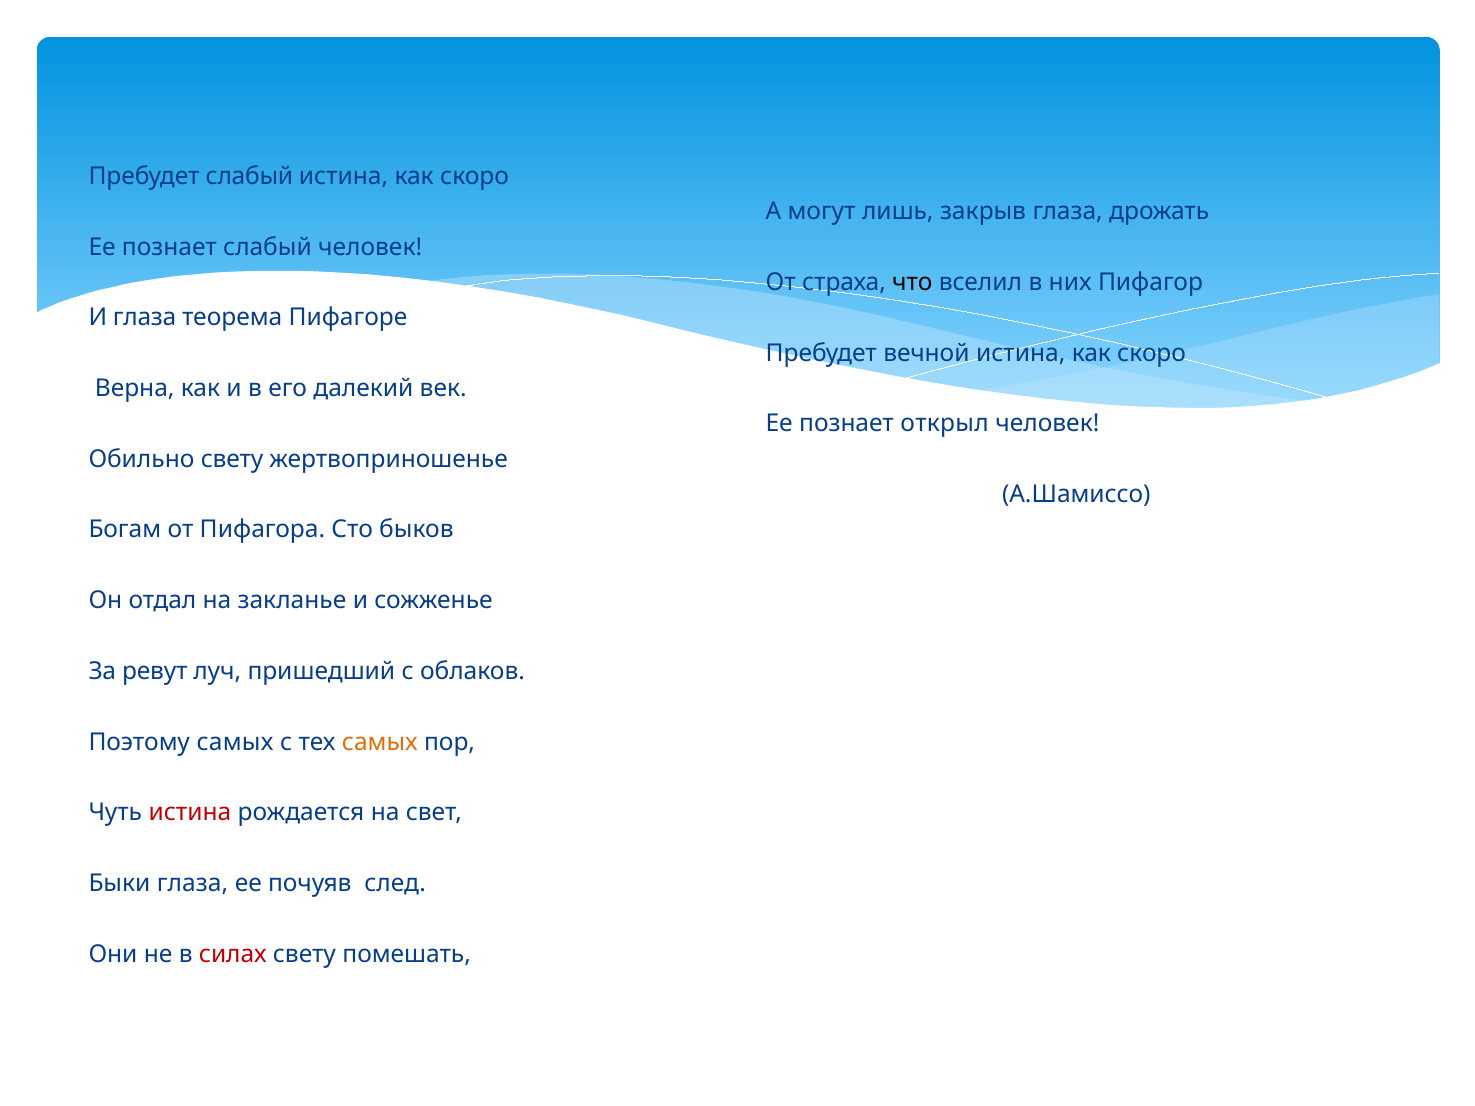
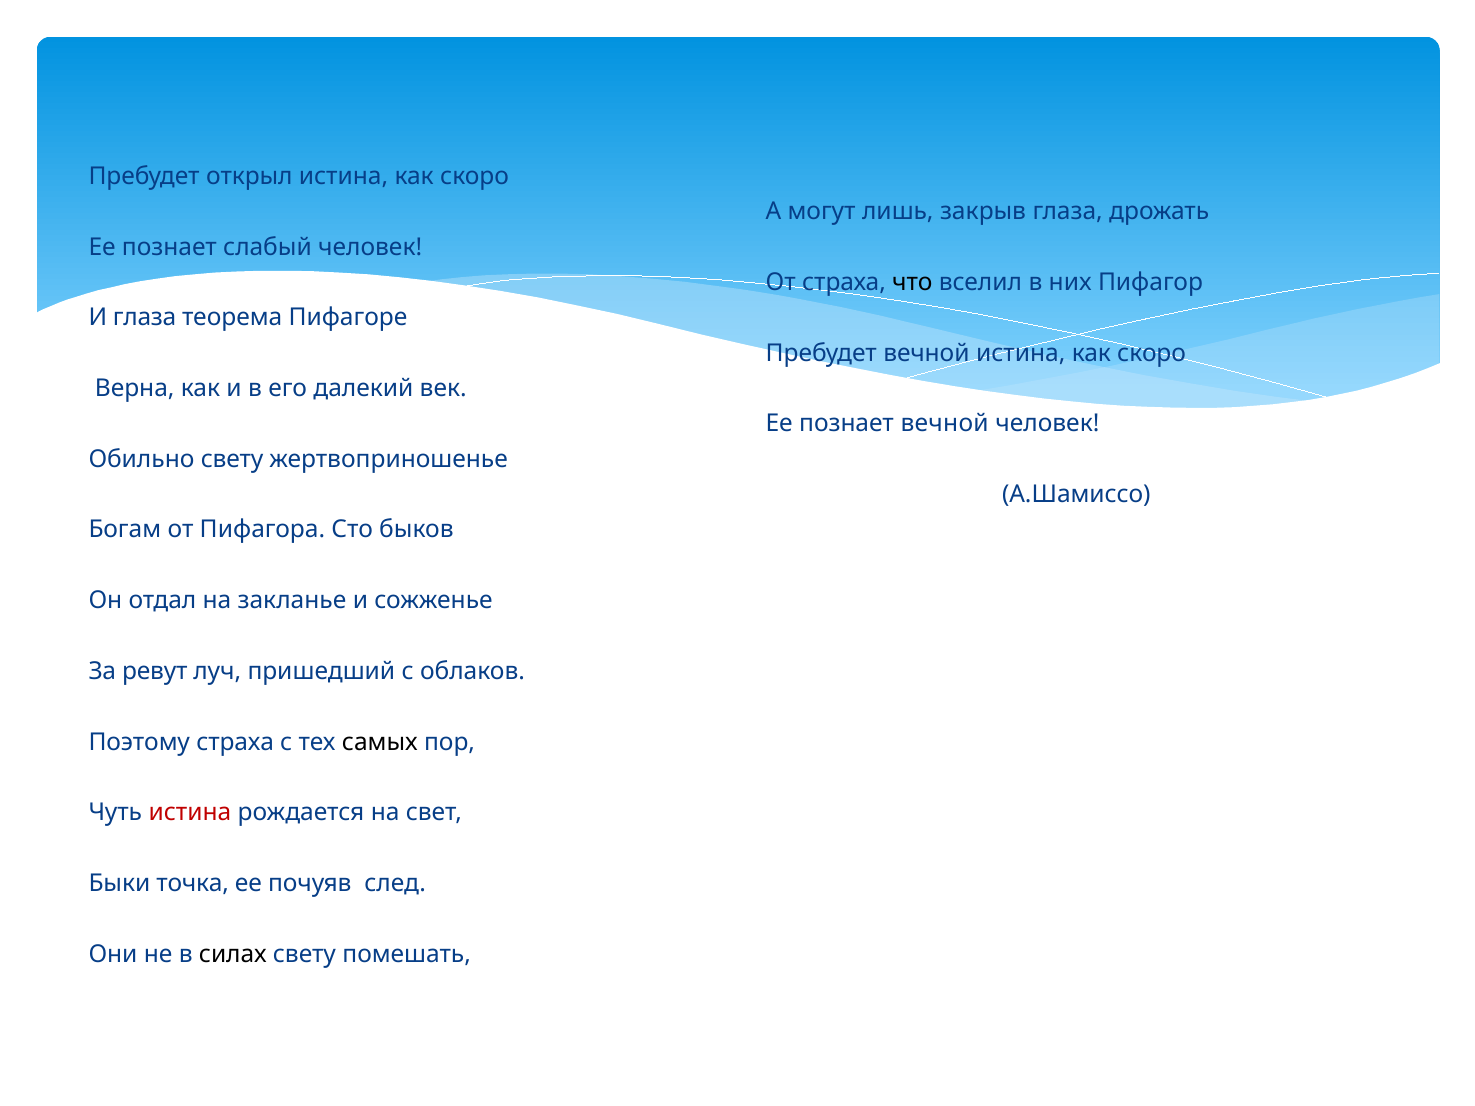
Пребудет слабый: слабый -> открыл
познает открыл: открыл -> вечной
Поэтому самых: самых -> страха
самых at (380, 742) colour: orange -> black
Быки глаза: глаза -> точка
силах colour: red -> black
